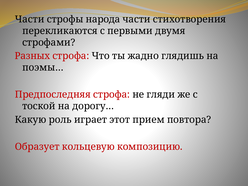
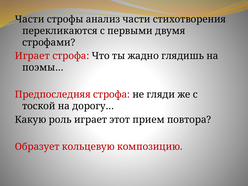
народа: народа -> анализ
Разных at (32, 56): Разных -> Играет
